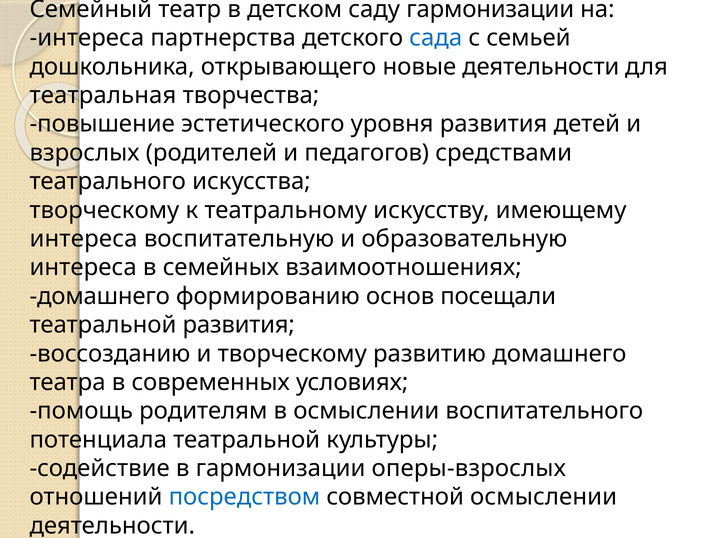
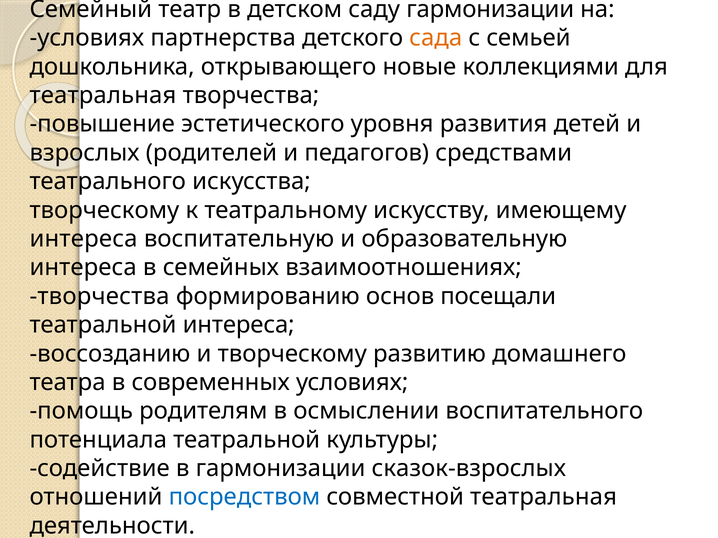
интереса at (87, 38): интереса -> условиях
сада colour: blue -> orange
новые деятельности: деятельности -> коллекциями
домашнего at (100, 297): домашнего -> творчества
театральной развития: развития -> интереса
оперы-взрослых: оперы-взрослых -> сказок-взрослых
совместной осмыслении: осмыслении -> театральная
